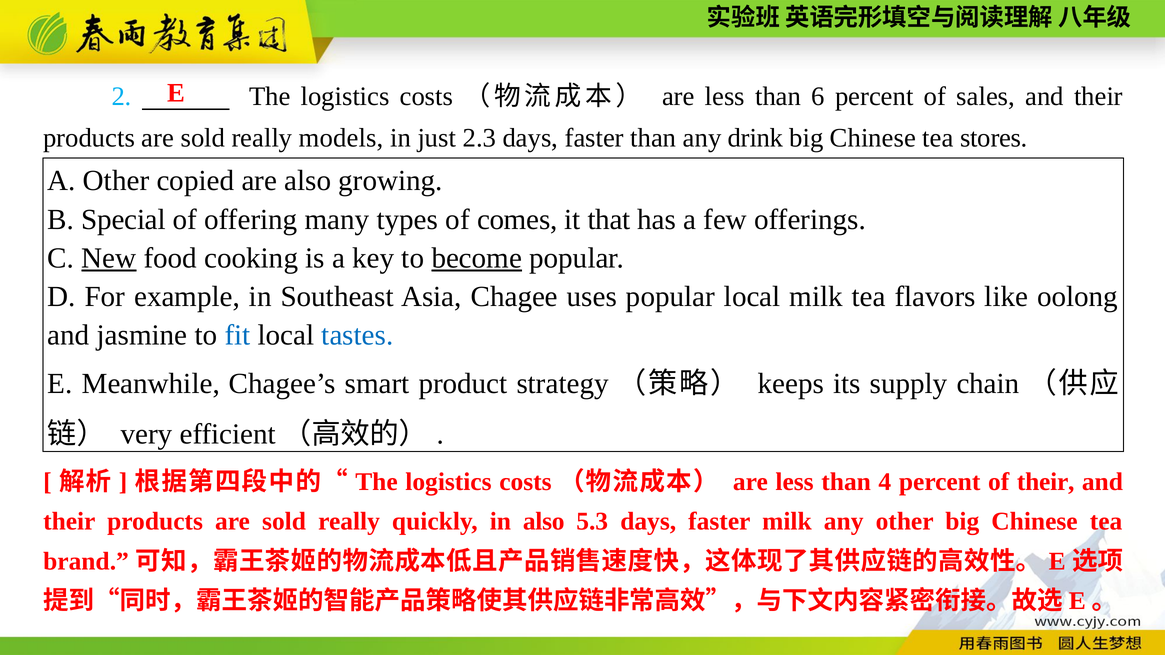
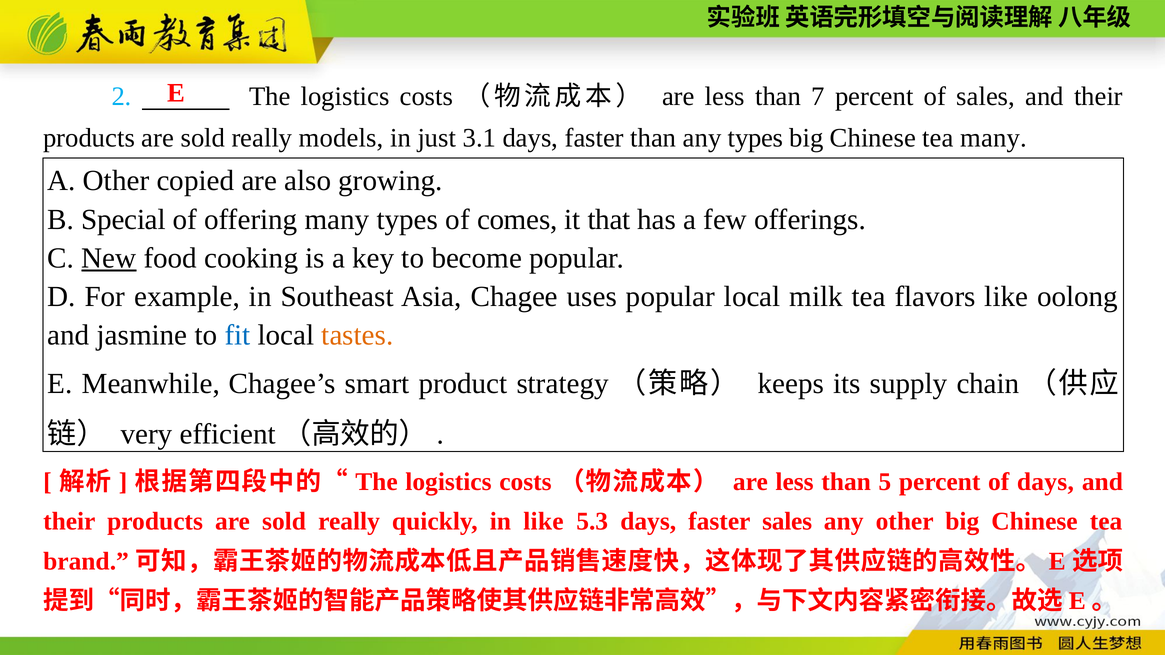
6: 6 -> 7
2.3: 2.3 -> 3.1
any drink: drink -> types
tea stores: stores -> many
become underline: present -> none
tastes colour: blue -> orange
4: 4 -> 5
of their: their -> days
in also: also -> like
faster milk: milk -> sales
